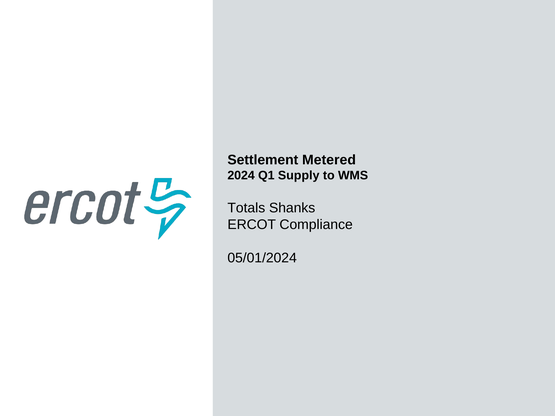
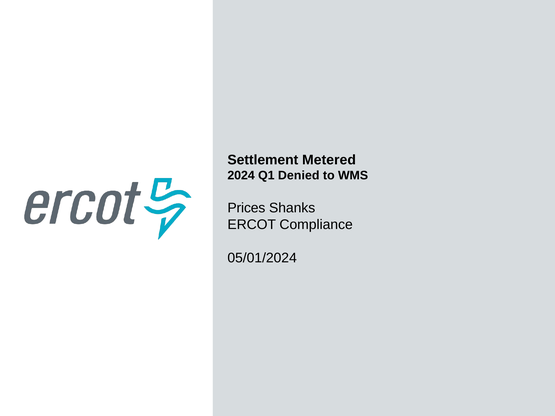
Supply: Supply -> Denied
Totals: Totals -> Prices
